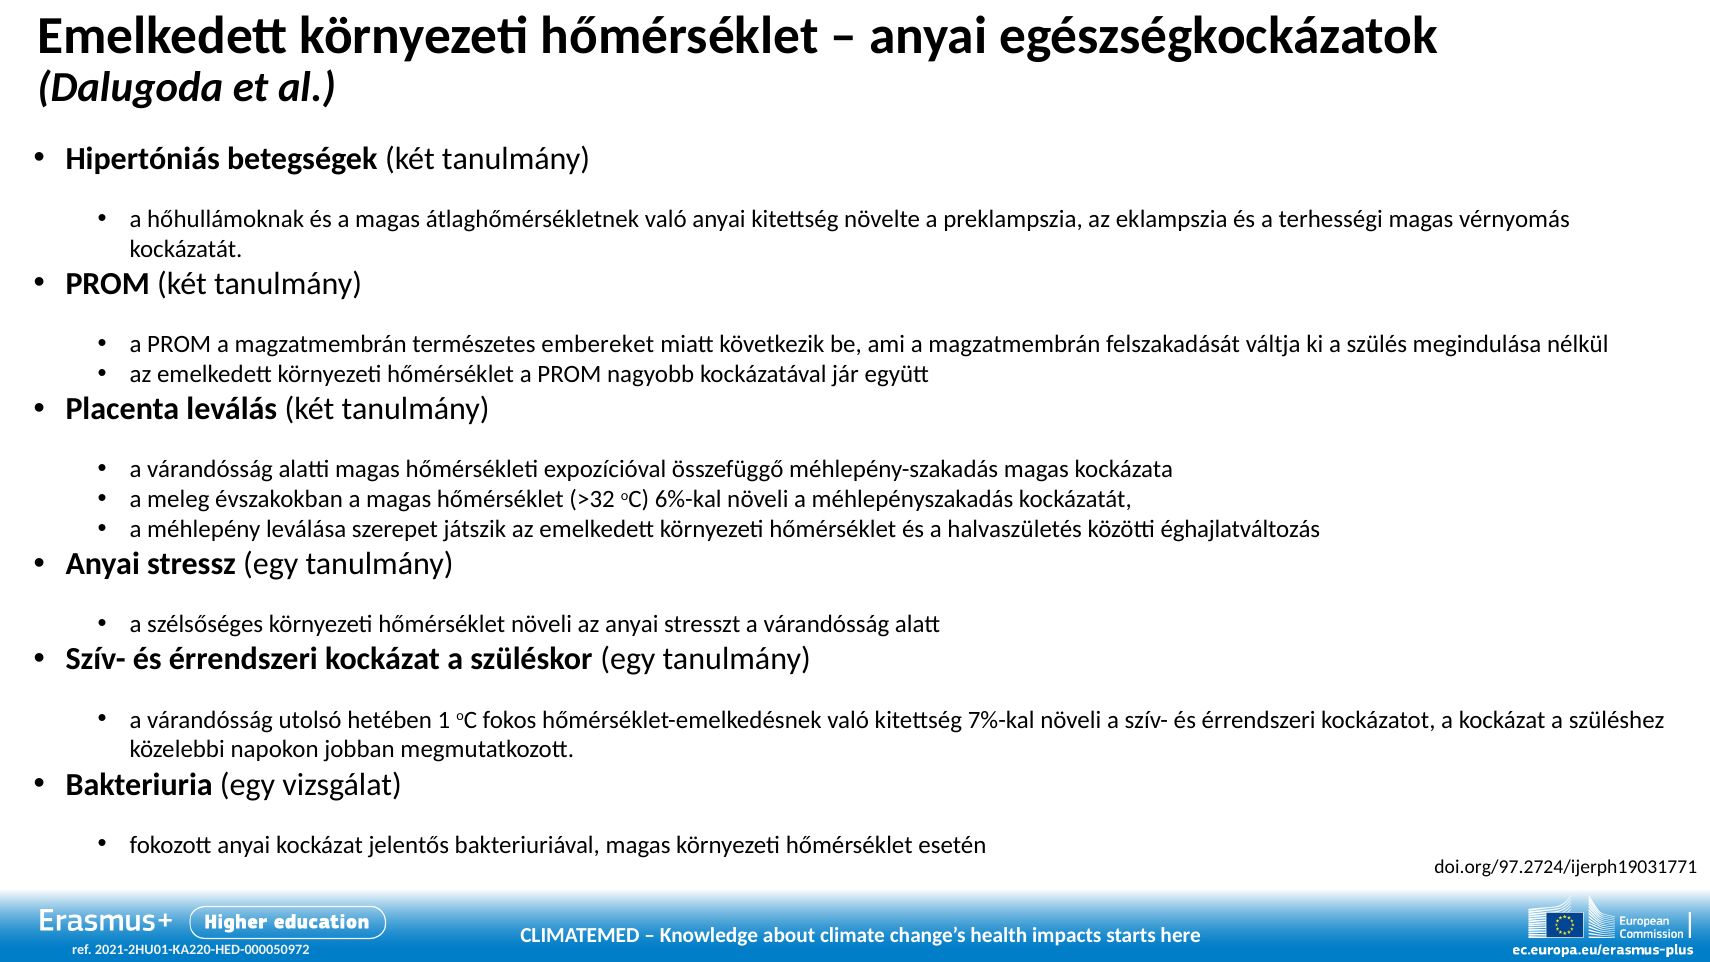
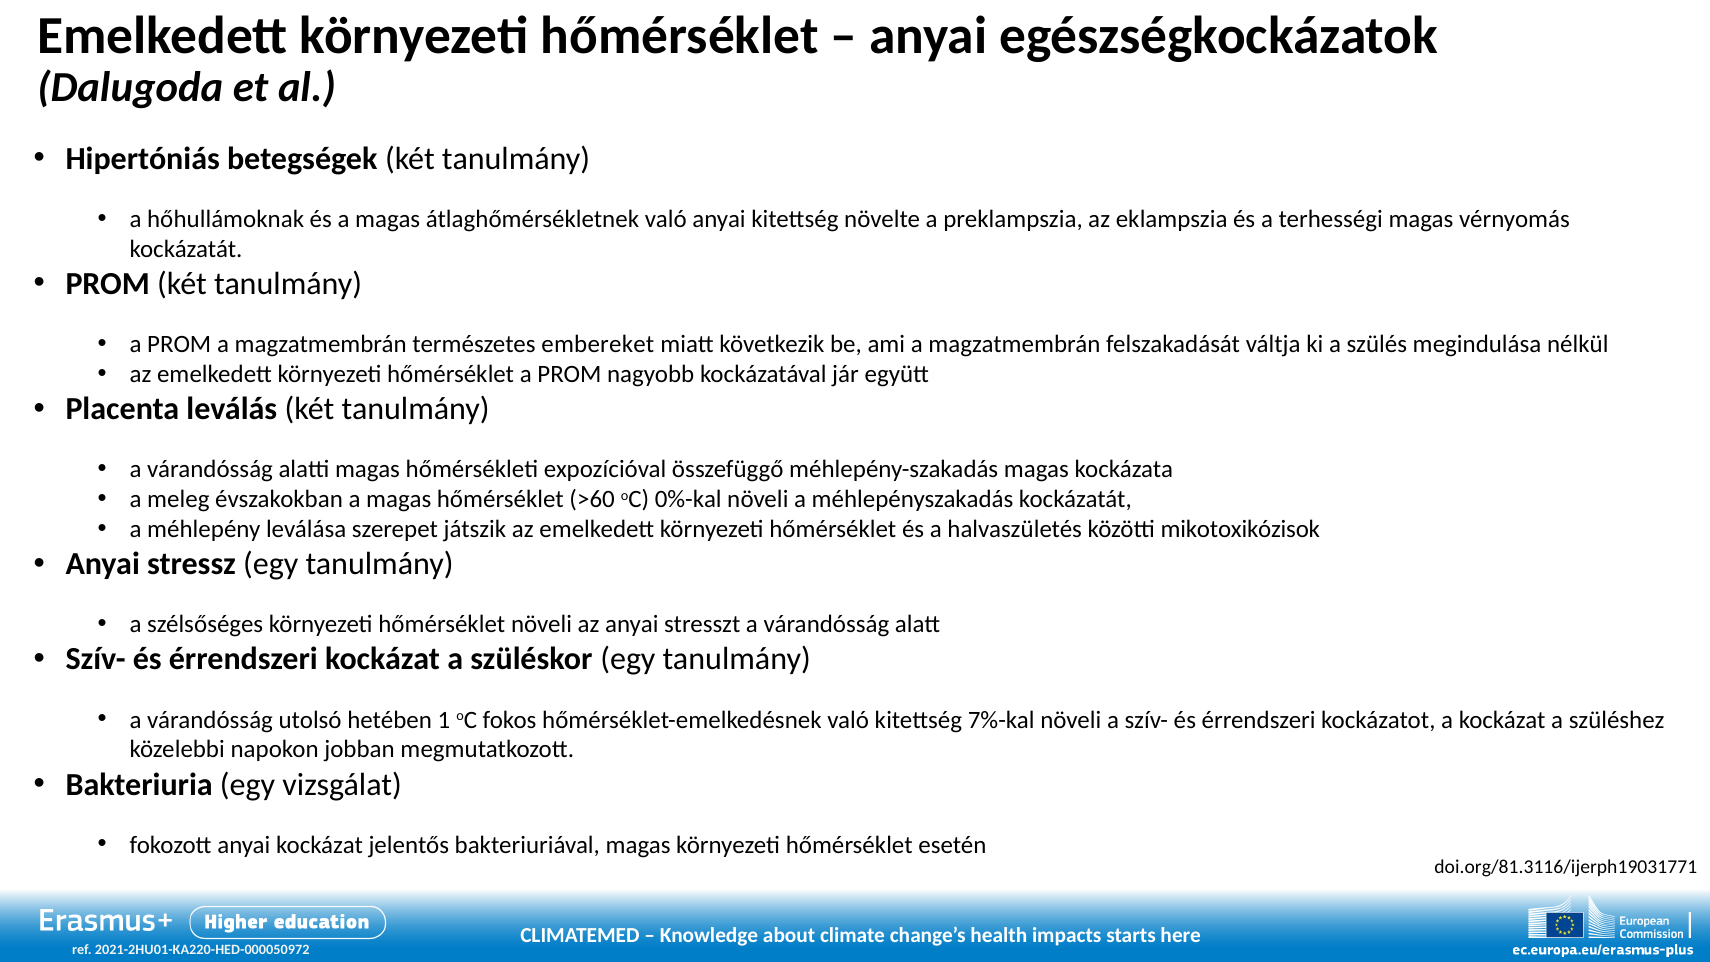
>32: >32 -> >60
6%-kal: 6%-kal -> 0%-kal
éghajlatváltozás: éghajlatváltozás -> mikotoxikózisok
doi.org/97.2724/ijerph19031771: doi.org/97.2724/ijerph19031771 -> doi.org/81.3116/ijerph19031771
